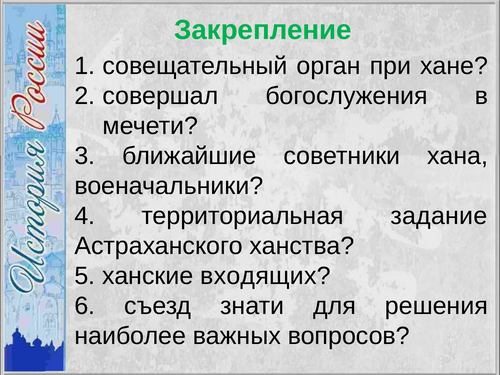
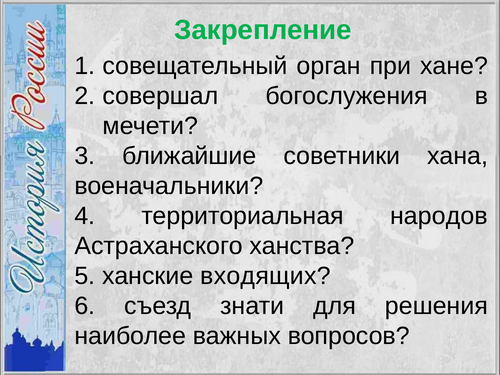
задание: задание -> народов
